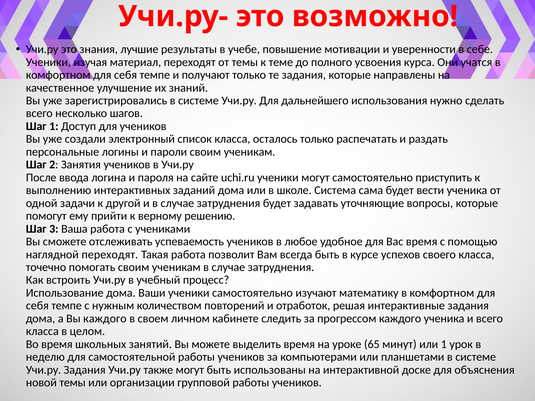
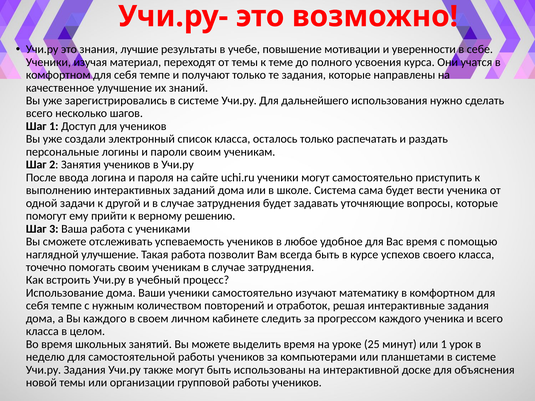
наглядной переходят: переходят -> улучшение
65: 65 -> 25
